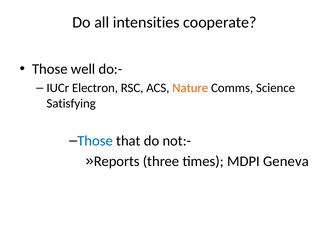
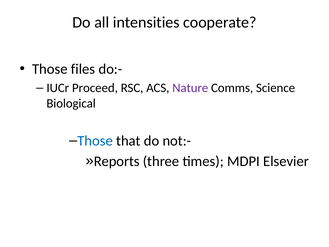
well: well -> files
Electron: Electron -> Proceed
Nature colour: orange -> purple
Satisfying: Satisfying -> Biological
Geneva: Geneva -> Elsevier
